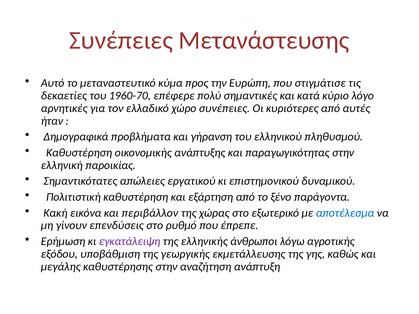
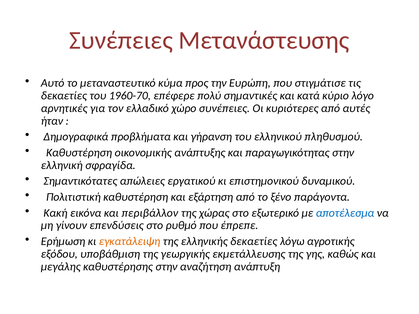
παροικίας: παροικίας -> σφραγίδα
εγκατάλειψη colour: purple -> orange
ελληνικής άνθρωποι: άνθρωποι -> δεκαετίες
